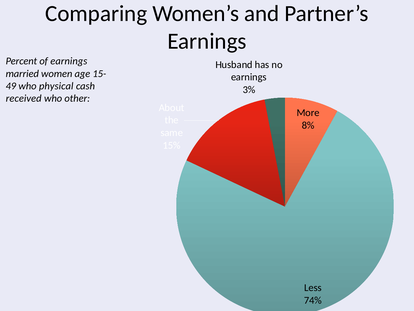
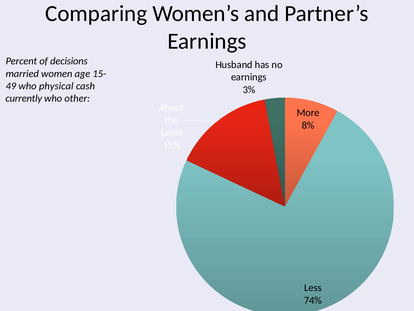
of earnings: earnings -> decisions
received: received -> currently
